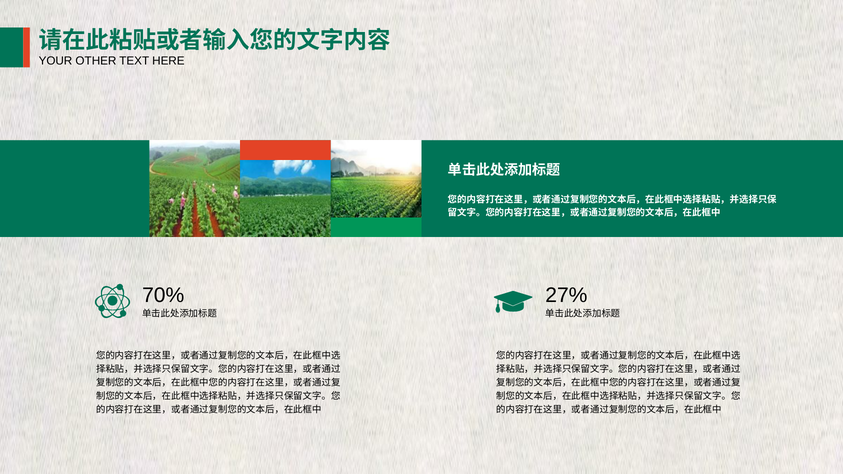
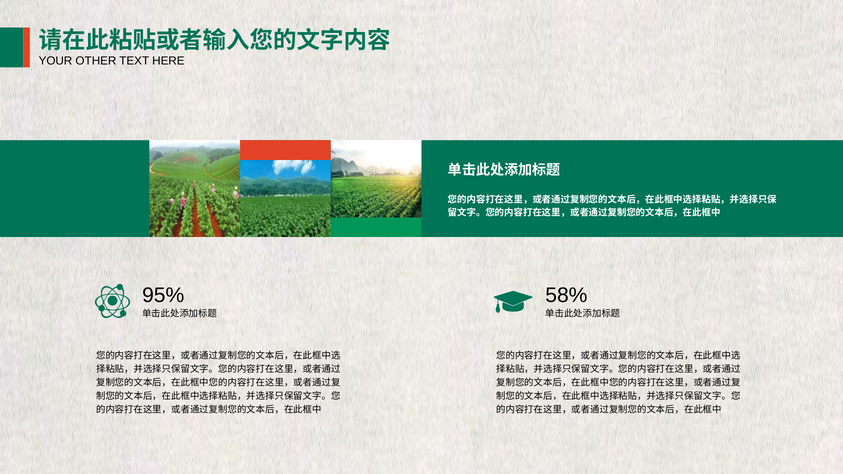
70%: 70% -> 95%
27%: 27% -> 58%
